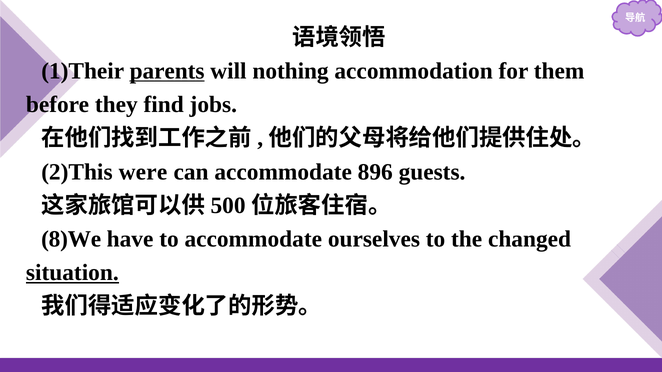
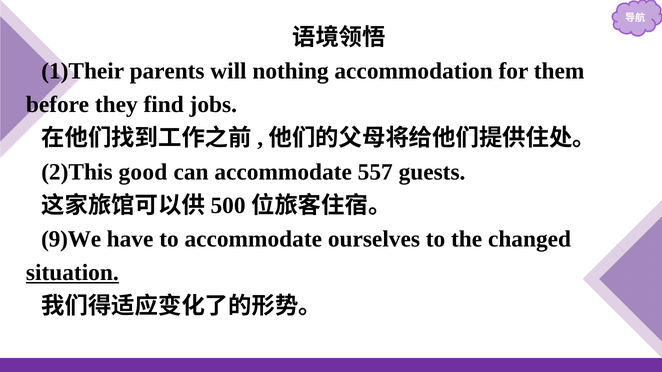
parents underline: present -> none
were: were -> good
896: 896 -> 557
8)We: 8)We -> 9)We
